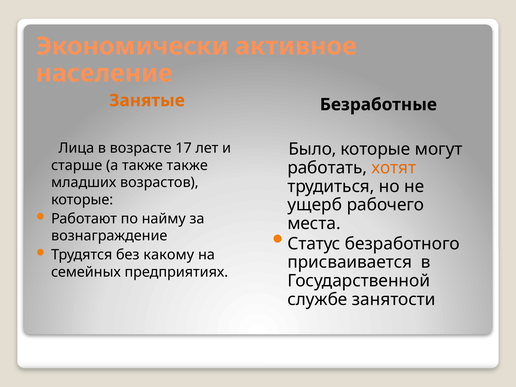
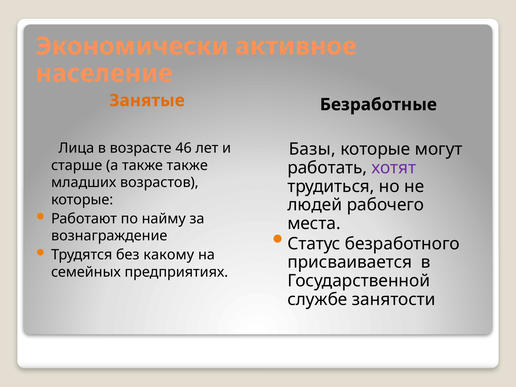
17: 17 -> 46
Было: Было -> Базы
хотят colour: orange -> purple
ущерб: ущерб -> людей
